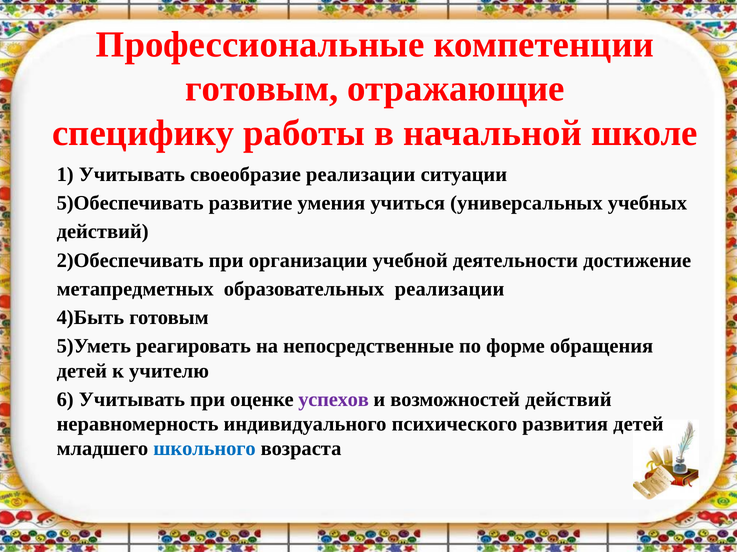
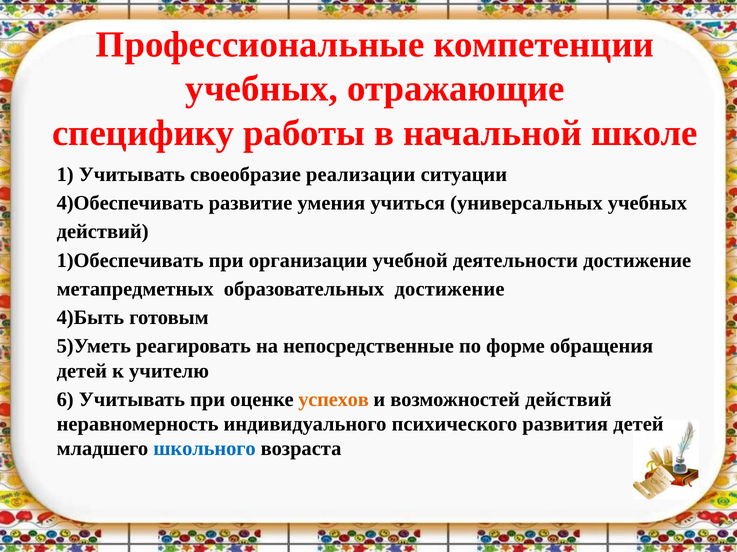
готовым at (262, 89): готовым -> учебных
5)Обеспечивать: 5)Обеспечивать -> 4)Обеспечивать
2)Обеспечивать: 2)Обеспечивать -> 1)Обеспечивать
образовательных реализации: реализации -> достижение
успехов colour: purple -> orange
